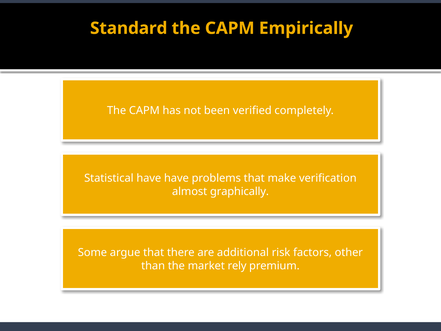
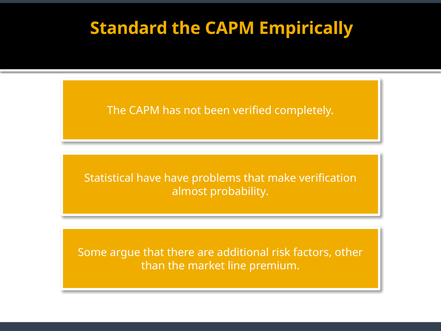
graphically: graphically -> probability
rely: rely -> line
